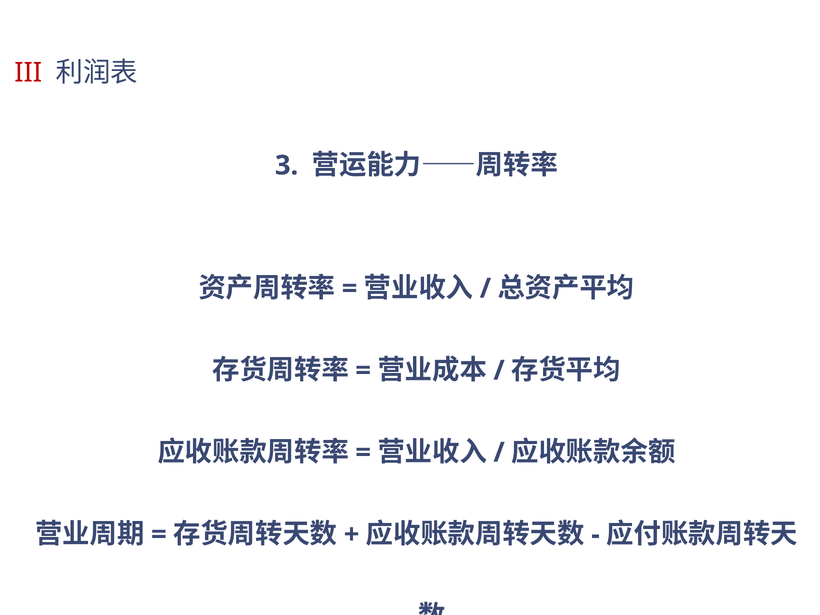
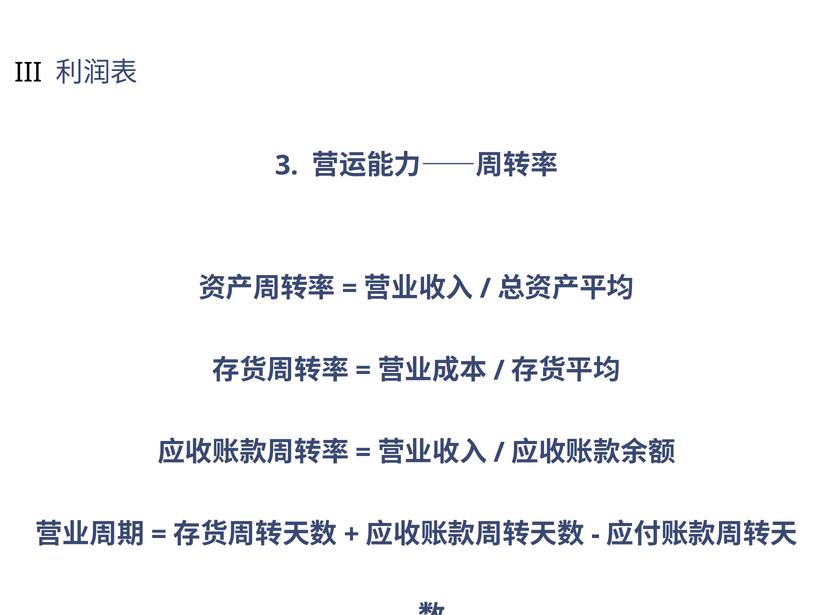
III colour: red -> black
